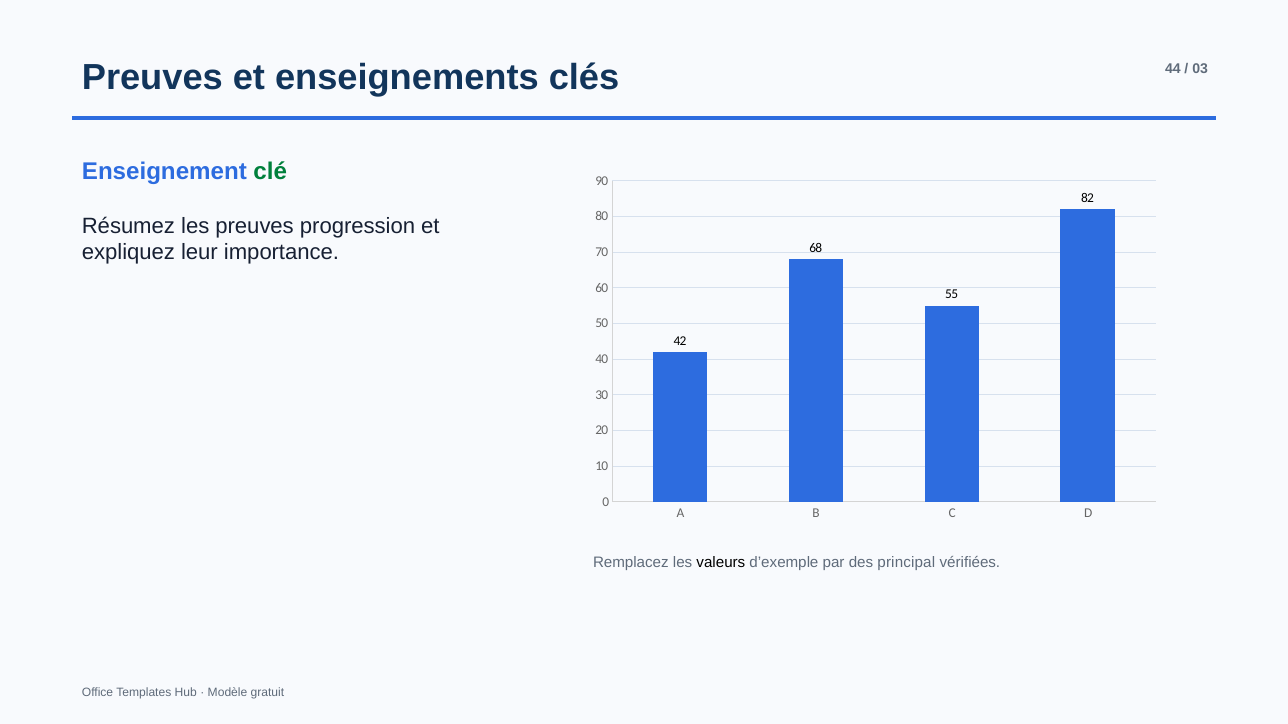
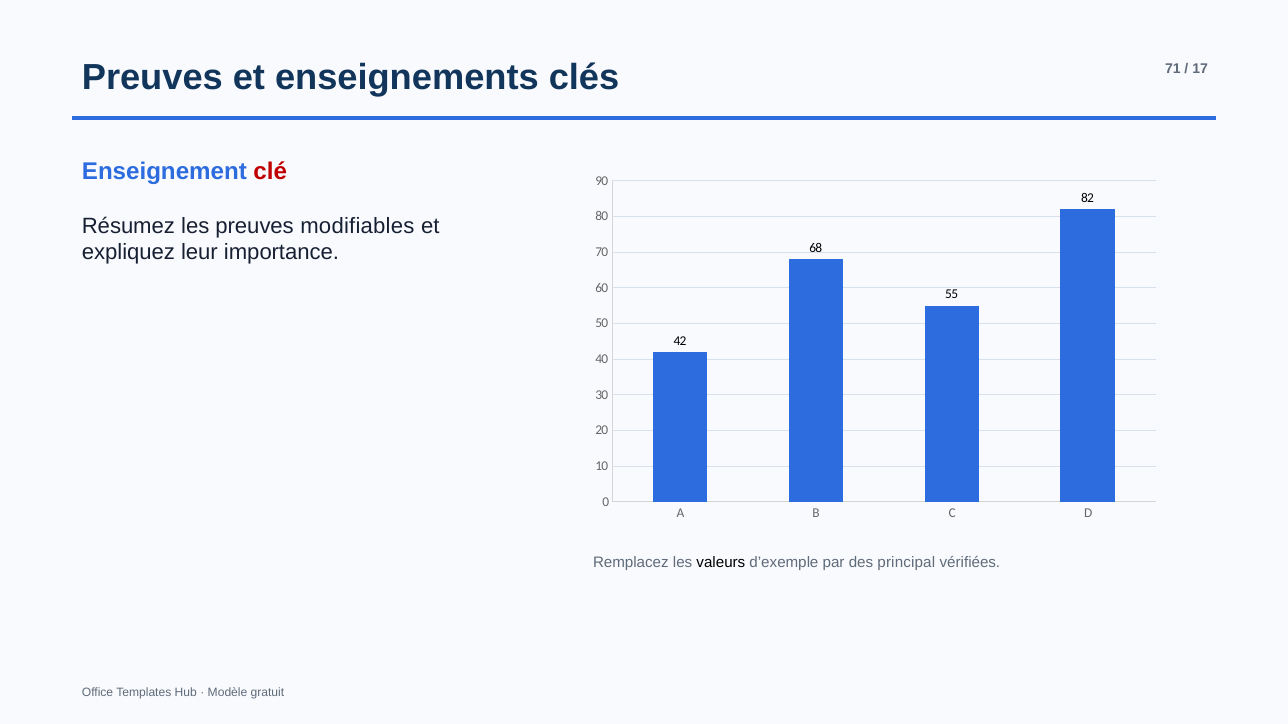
44: 44 -> 71
03: 03 -> 17
clé colour: green -> red
progression: progression -> modifiables
